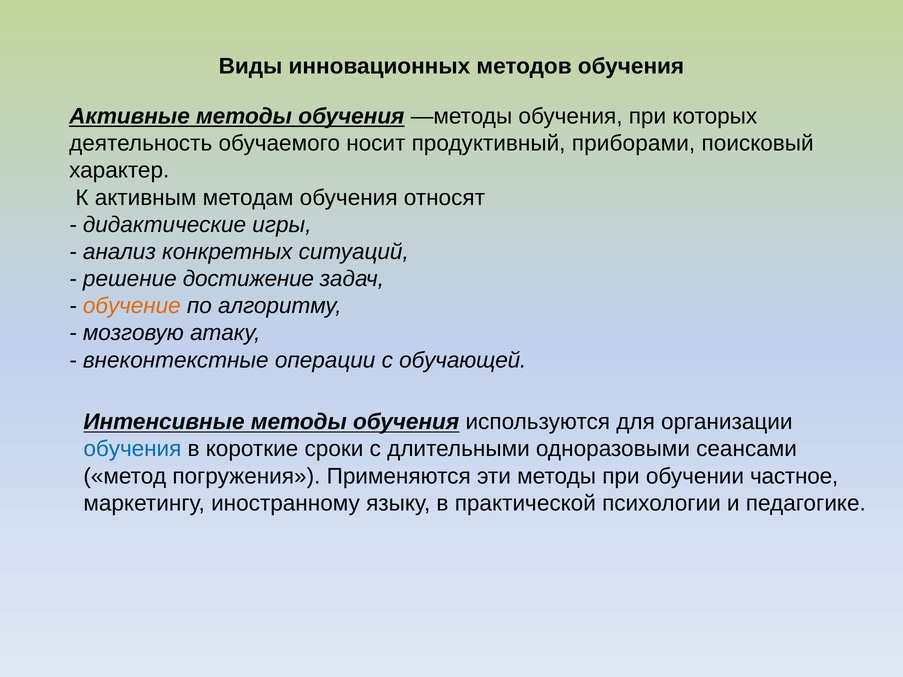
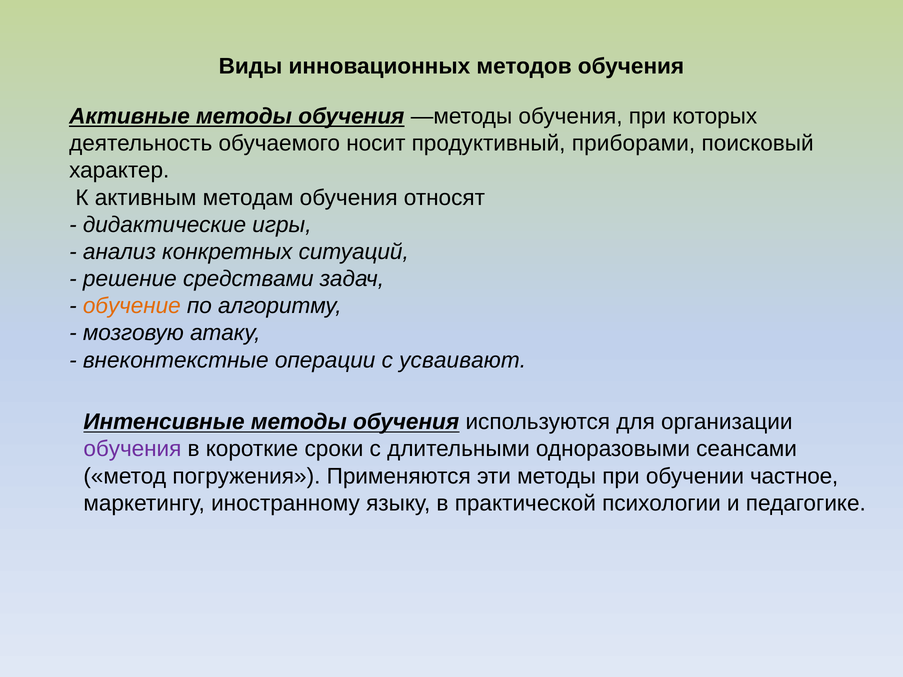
достижение: достижение -> средствами
обучающей: обучающей -> усваивают
обучения at (132, 449) colour: blue -> purple
